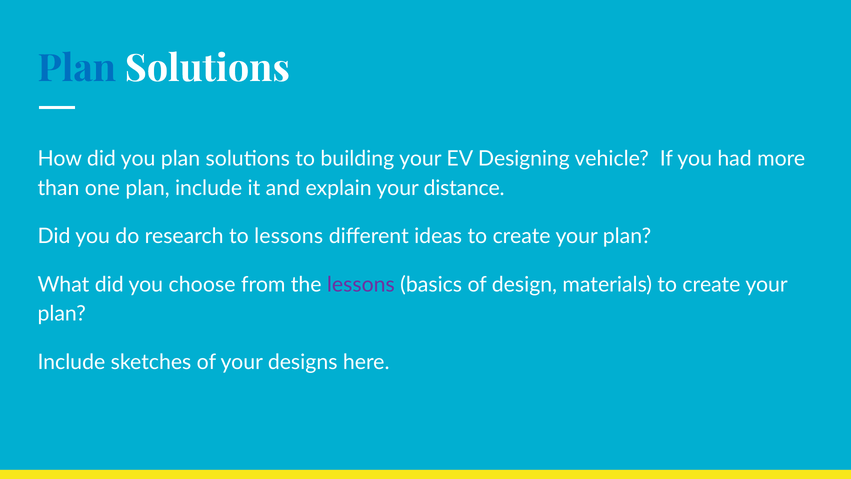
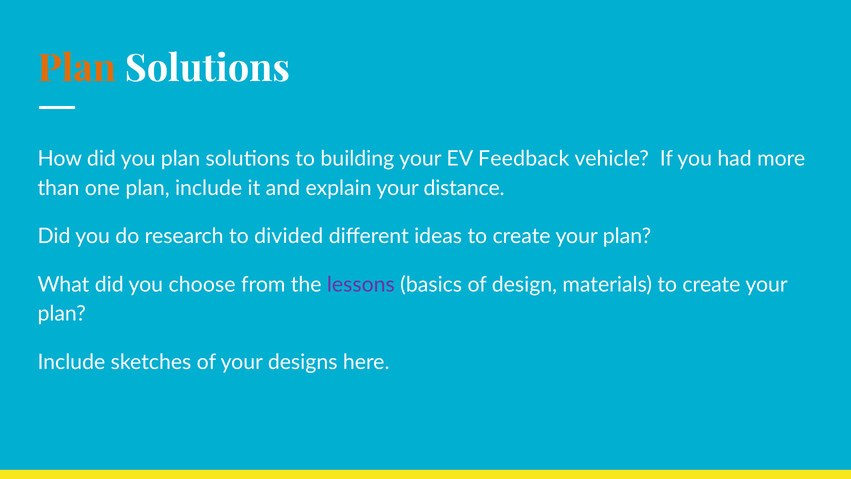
Plan at (77, 69) colour: blue -> orange
Designing: Designing -> Feedback
to lessons: lessons -> divided
